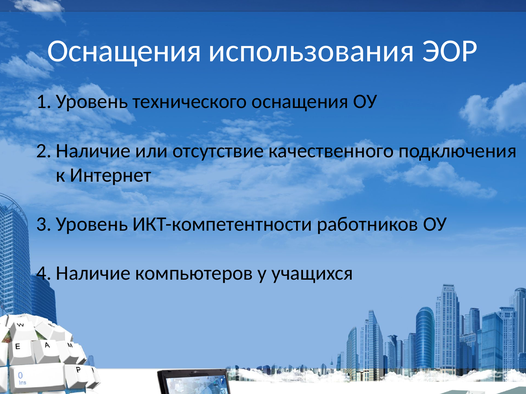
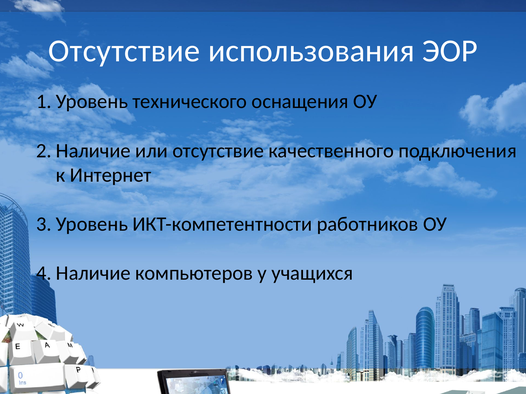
Оснащения at (125, 51): Оснащения -> Отсутствие
